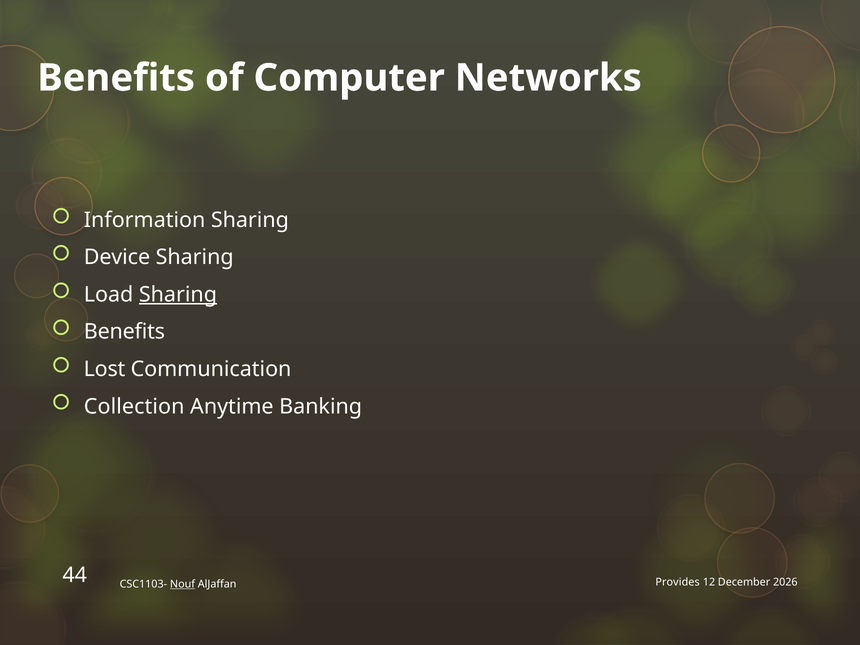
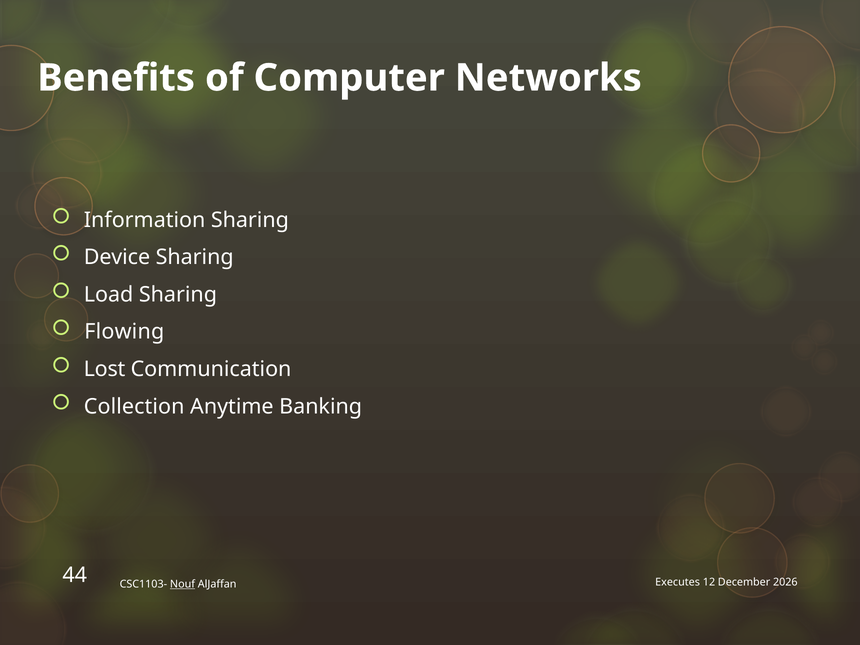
Sharing at (178, 295) underline: present -> none
Benefits at (124, 332): Benefits -> Flowing
Provides: Provides -> Executes
